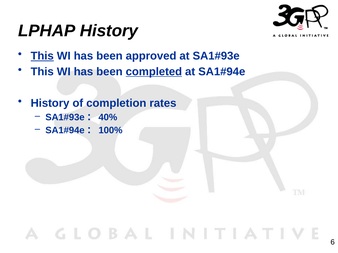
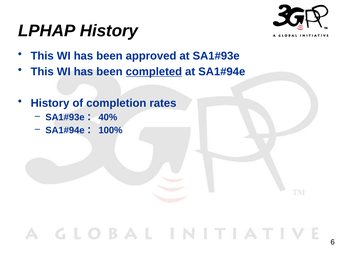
This at (42, 56) underline: present -> none
